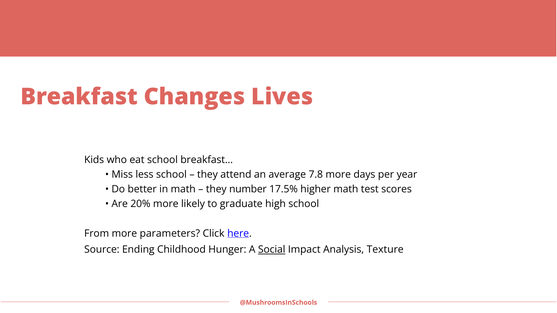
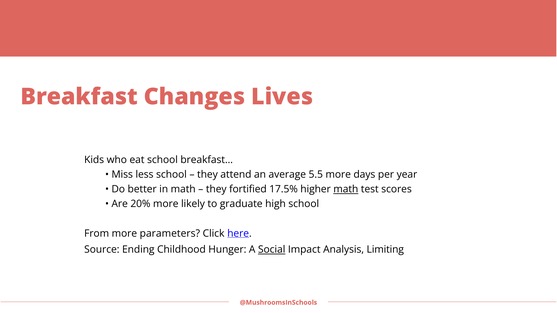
7.8: 7.8 -> 5.5
number: number -> fortified
math at (346, 189) underline: none -> present
Texture: Texture -> Limiting
